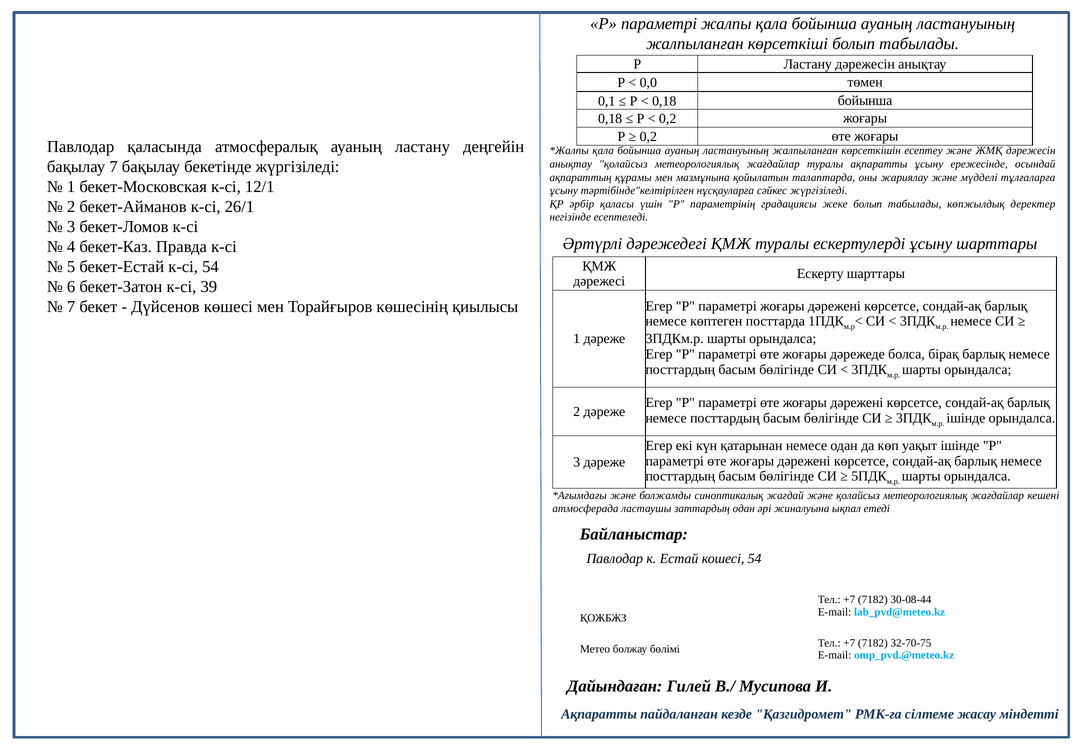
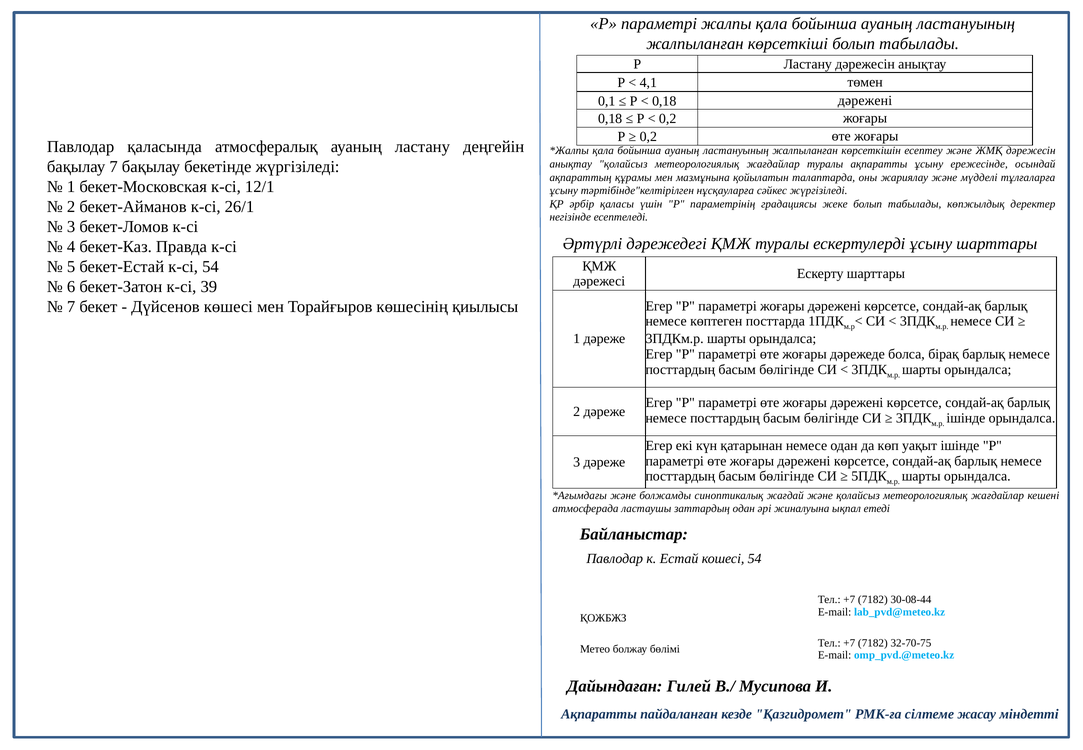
0,0: 0,0 -> 4,1
0,18 бойынша: бойынша -> дәрежені
